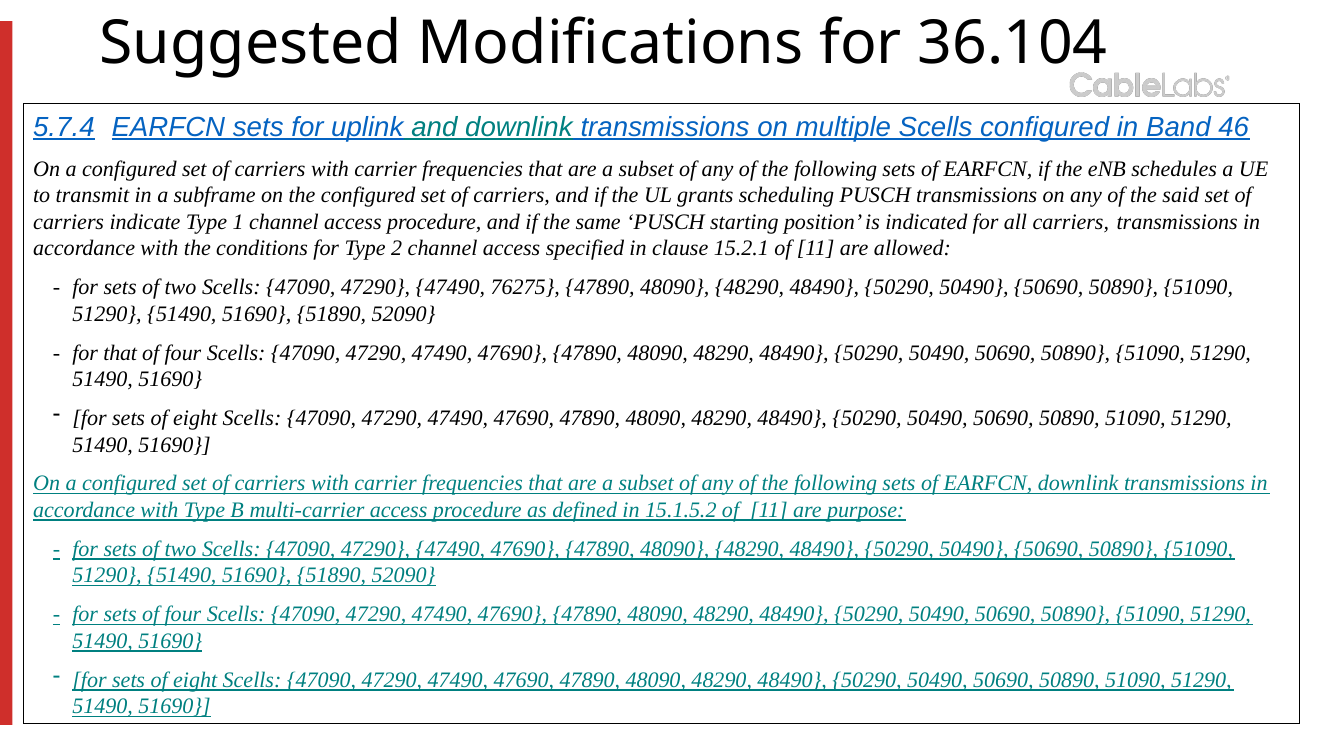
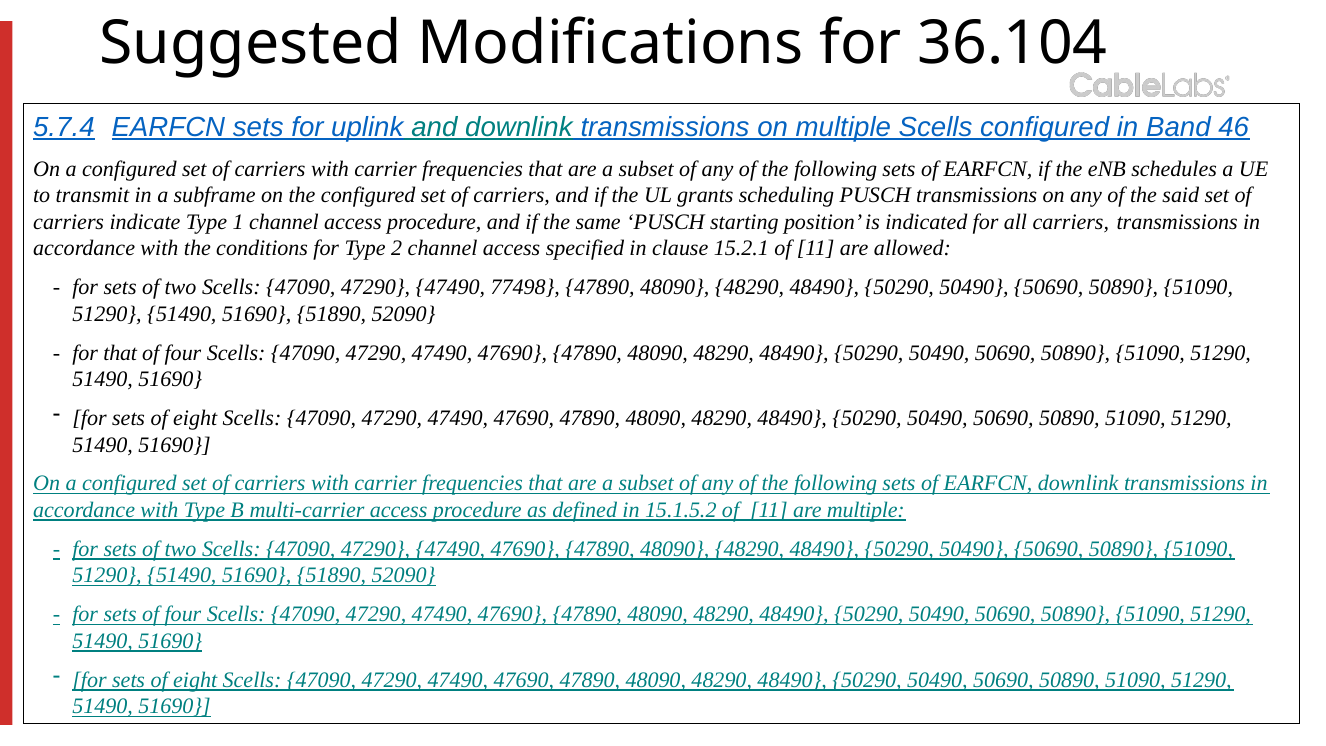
76275: 76275 -> 77498
are purpose: purpose -> multiple
